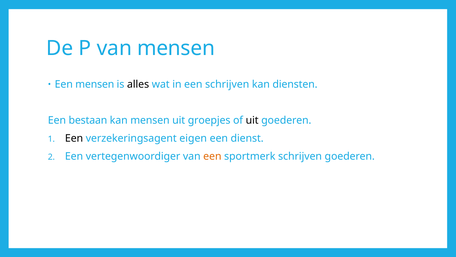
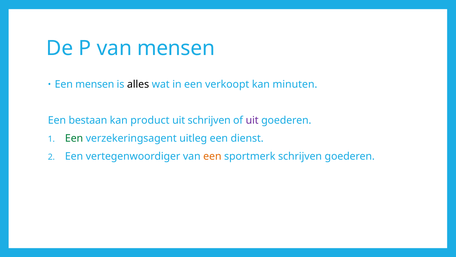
een schrijven: schrijven -> verkoopt
diensten: diensten -> minuten
kan mensen: mensen -> product
uit groepjes: groepjes -> schrijven
uit at (252, 120) colour: black -> purple
Een at (74, 138) colour: black -> green
eigen: eigen -> uitleg
